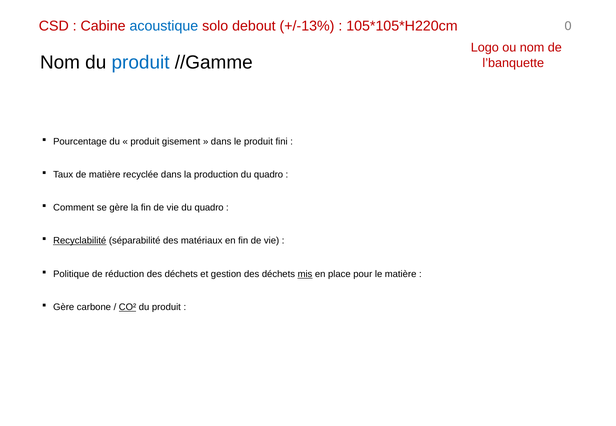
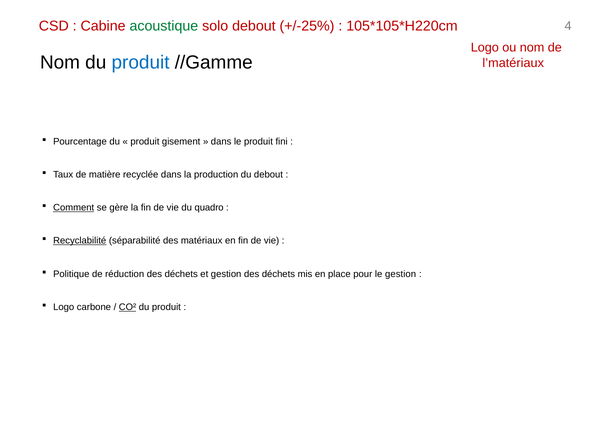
acoustique colour: blue -> green
+/-13%: +/-13% -> +/-25%
0: 0 -> 4
l’banquette: l’banquette -> l’matériaux
production du quadro: quadro -> debout
Comment underline: none -> present
mis underline: present -> none
le matière: matière -> gestion
Gère at (64, 307): Gère -> Logo
